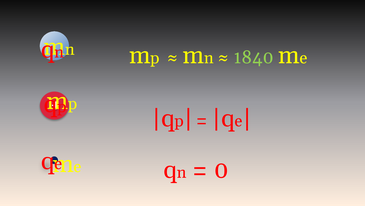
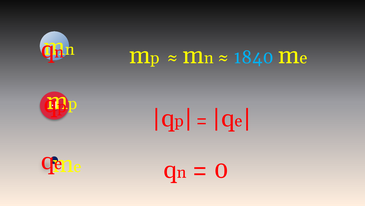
1840 colour: light green -> light blue
